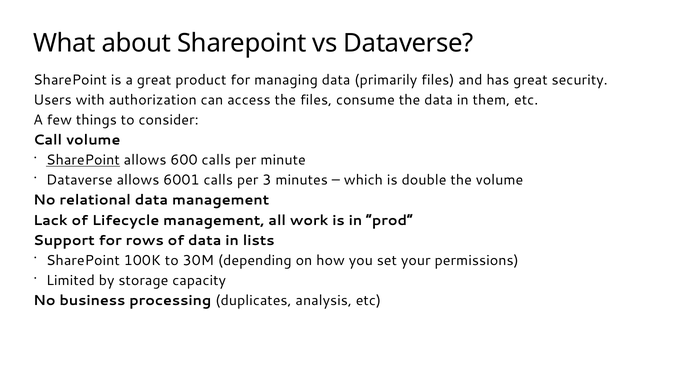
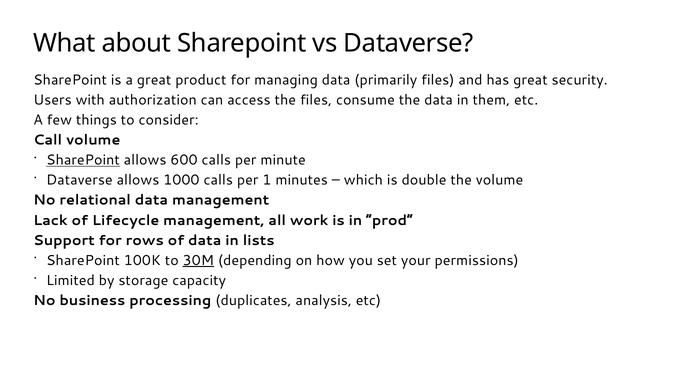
6001: 6001 -> 1000
3: 3 -> 1
30M underline: none -> present
